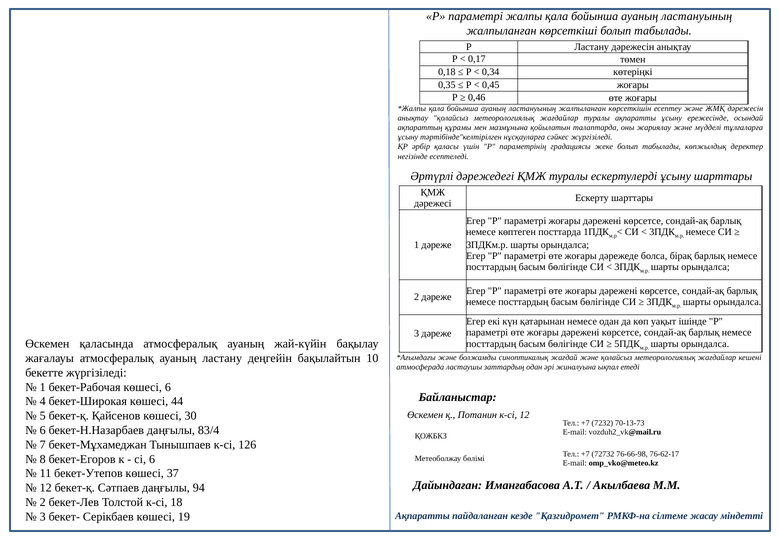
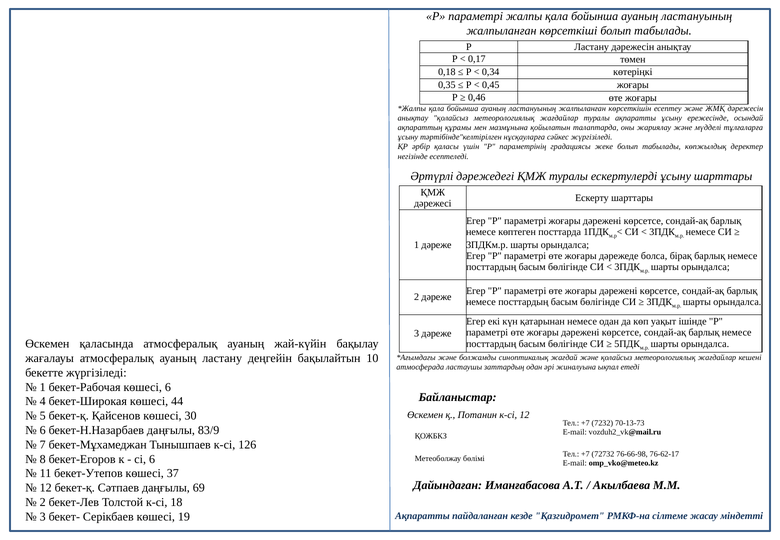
83/4: 83/4 -> 83/9
94: 94 -> 69
